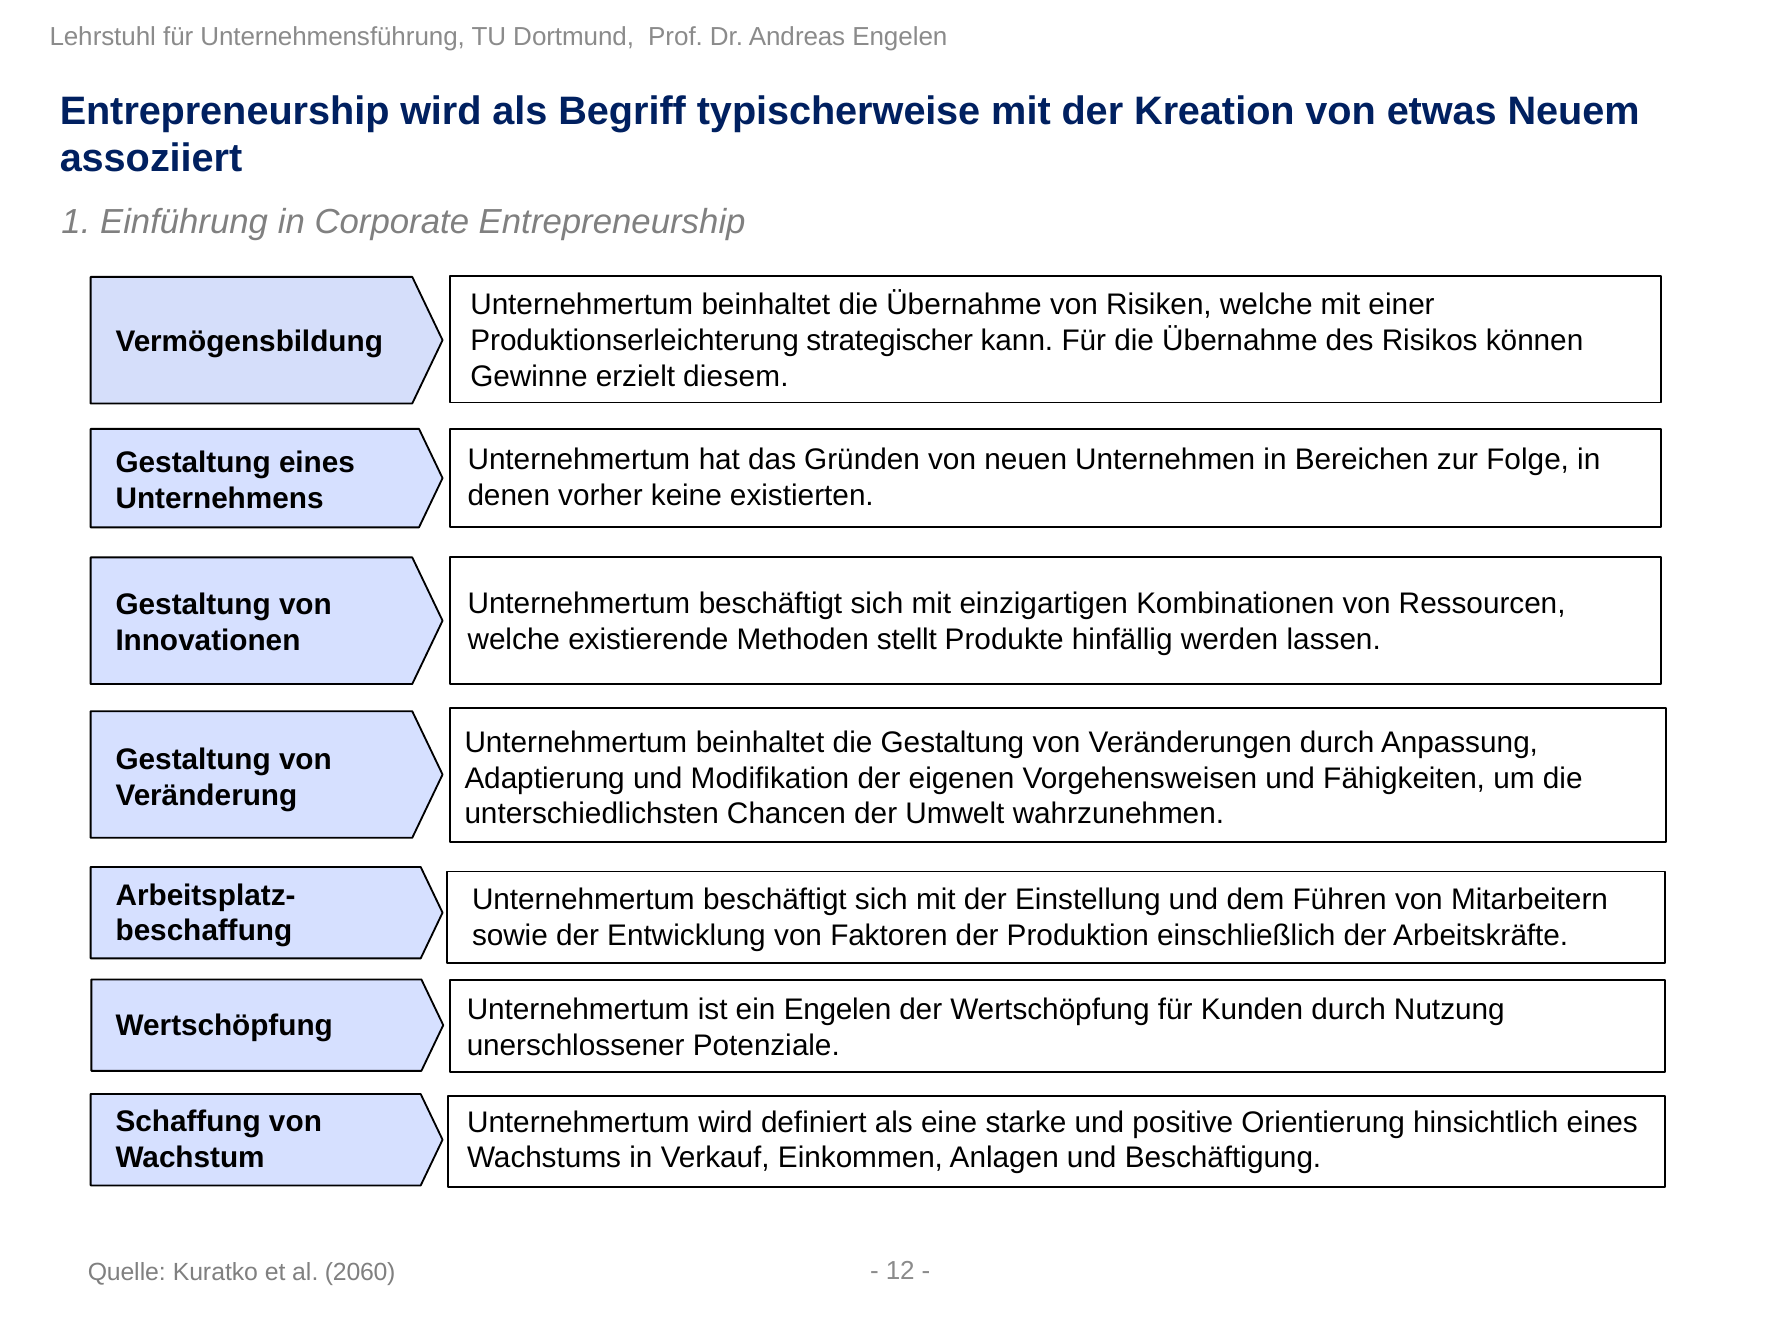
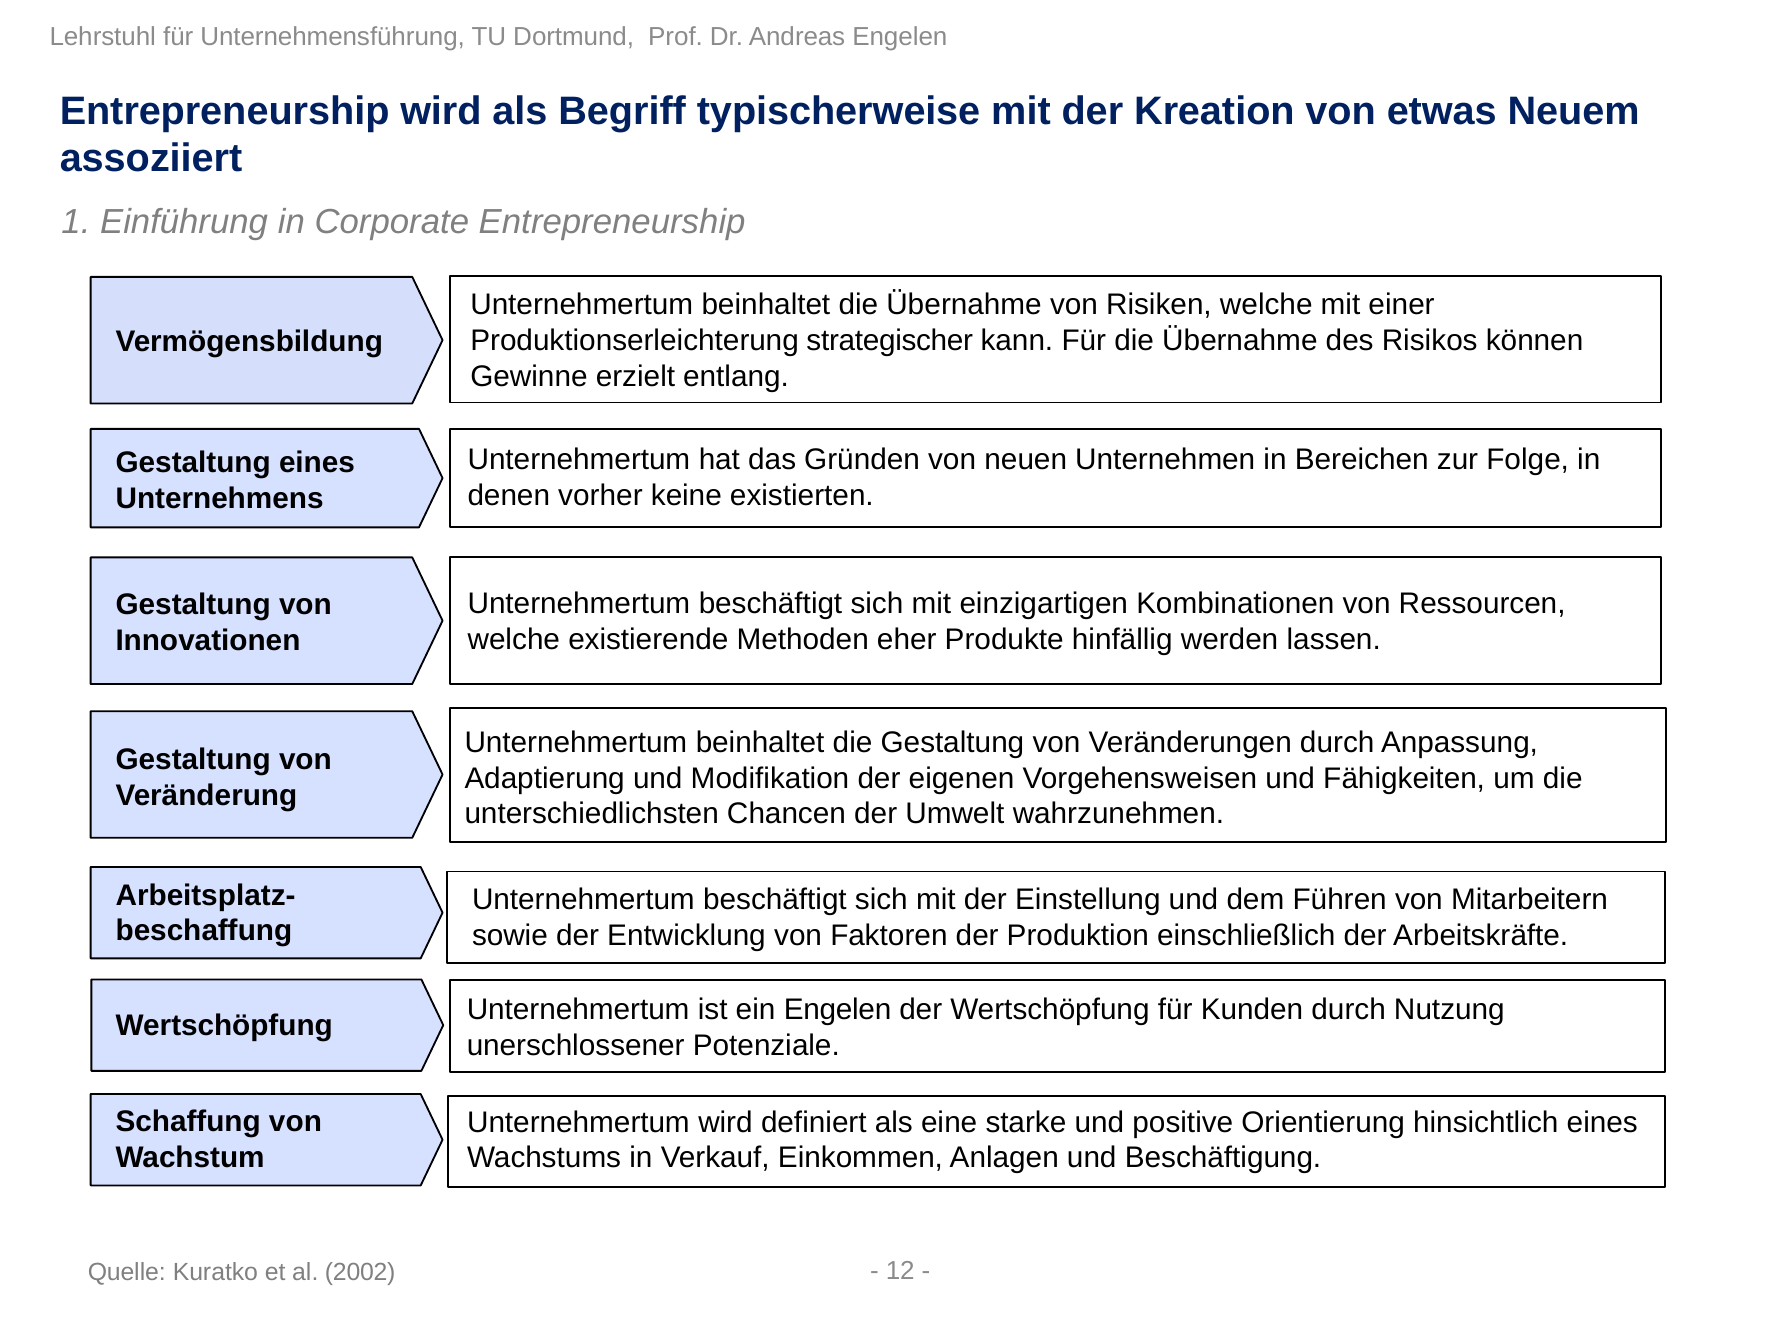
diesem: diesem -> entlang
stellt: stellt -> eher
2060: 2060 -> 2002
